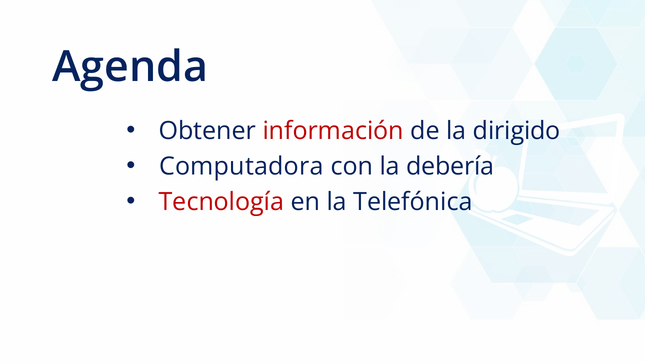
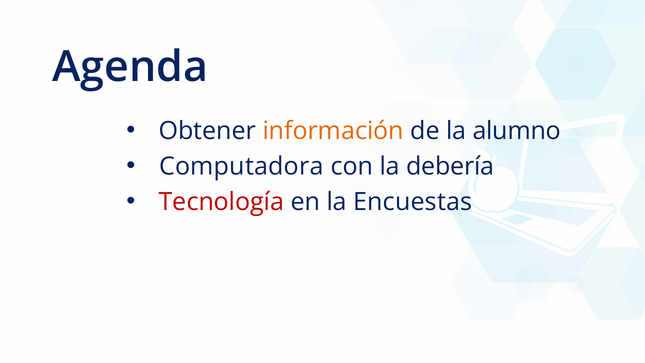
información colour: red -> orange
dirigido: dirigido -> alumno
Telefónica: Telefónica -> Encuestas
